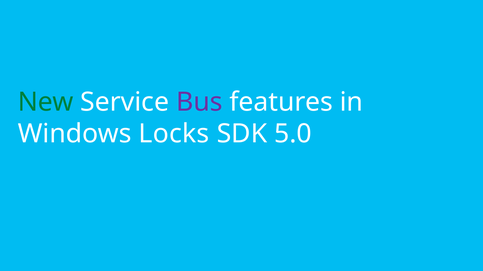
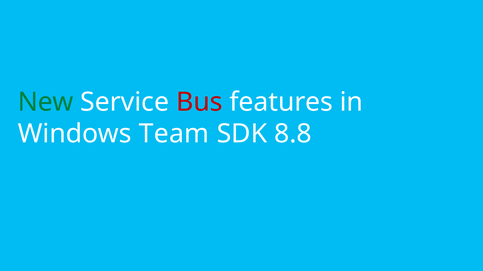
Bus colour: purple -> red
Locks: Locks -> Team
5.0: 5.0 -> 8.8
